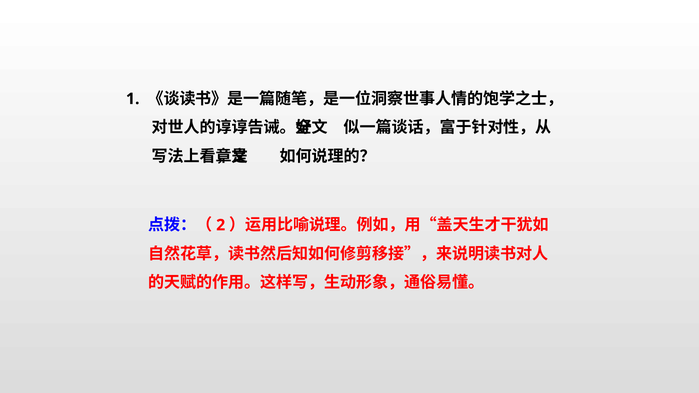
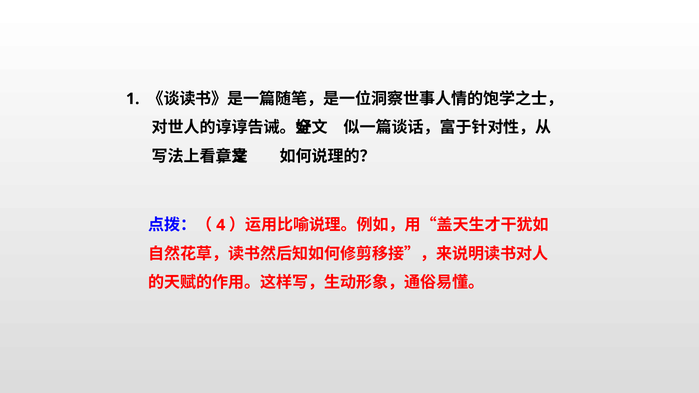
2: 2 -> 4
